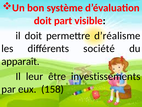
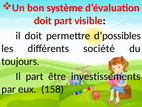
d’réalisme: d’réalisme -> d’possibles
apparaît: apparaît -> toujours
Il leur: leur -> part
